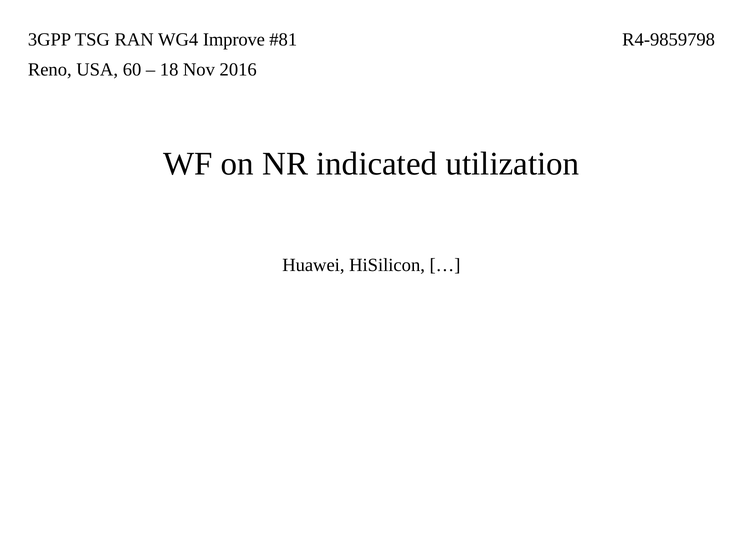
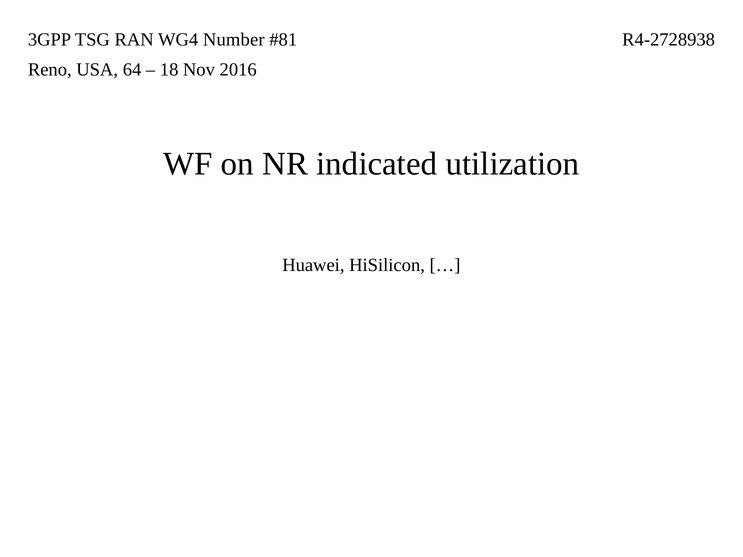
Improve: Improve -> Number
R4-9859798: R4-9859798 -> R4-2728938
60: 60 -> 64
